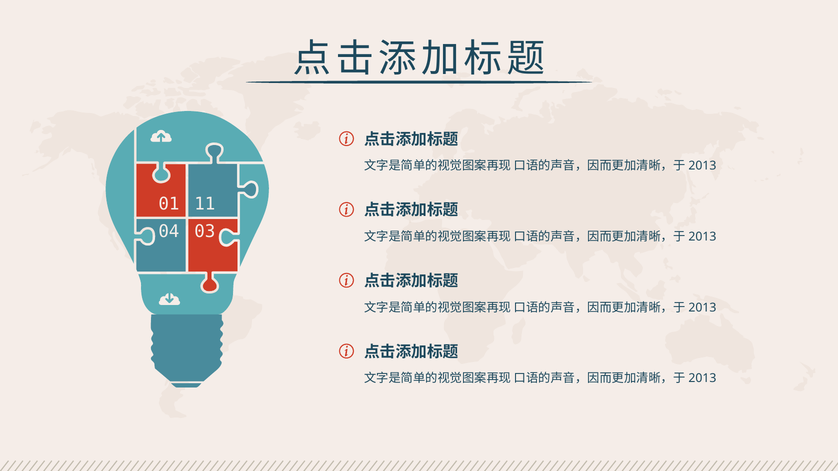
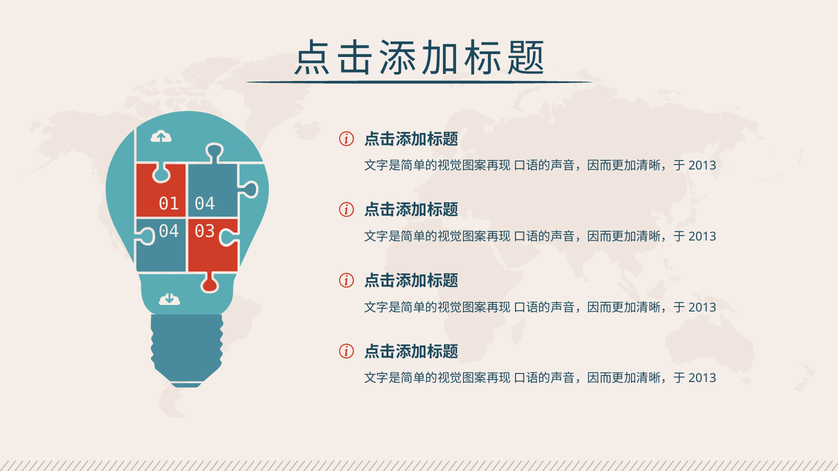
01 11: 11 -> 04
